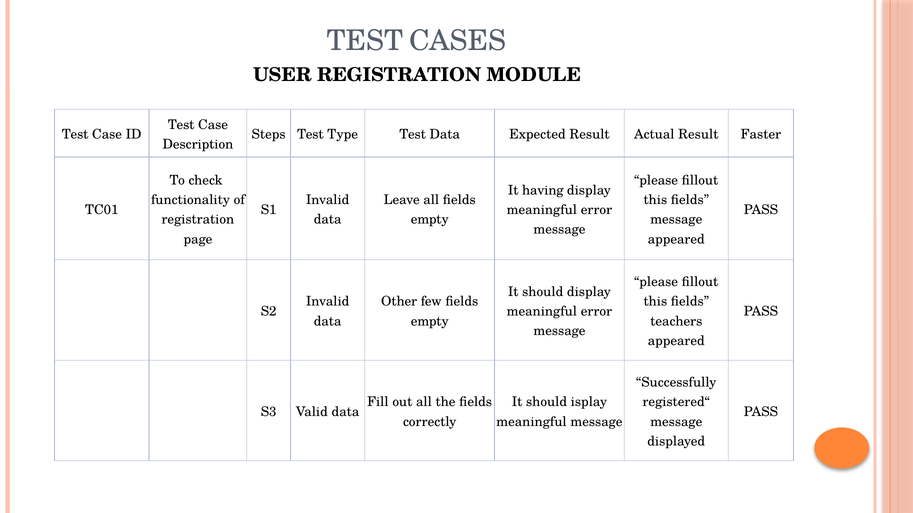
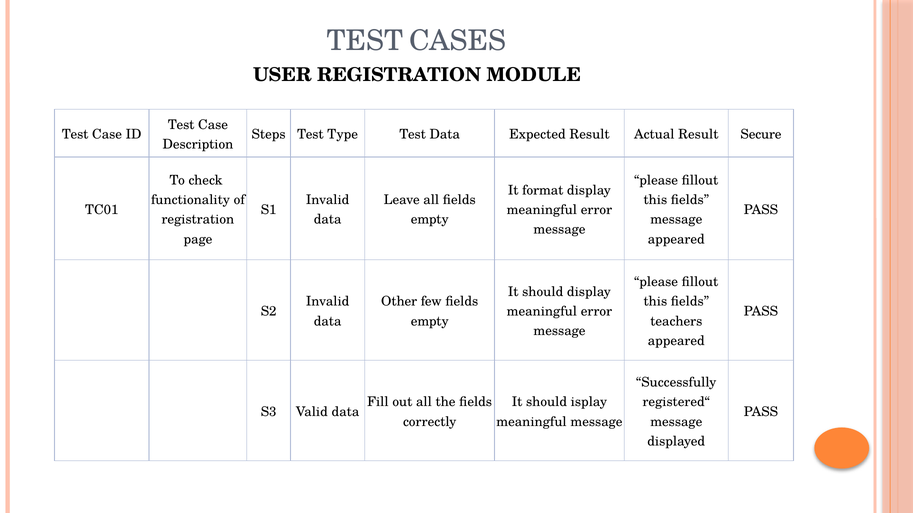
Faster: Faster -> Secure
having: having -> format
